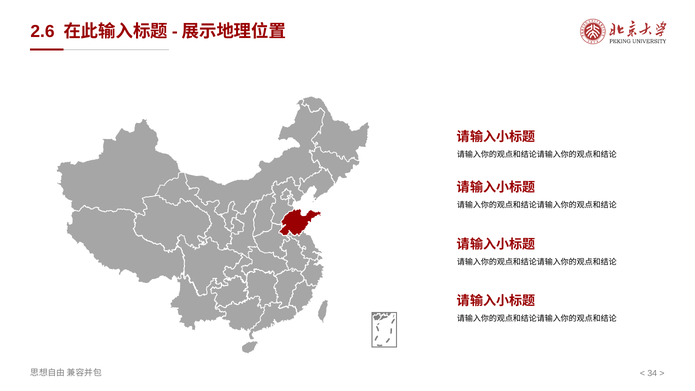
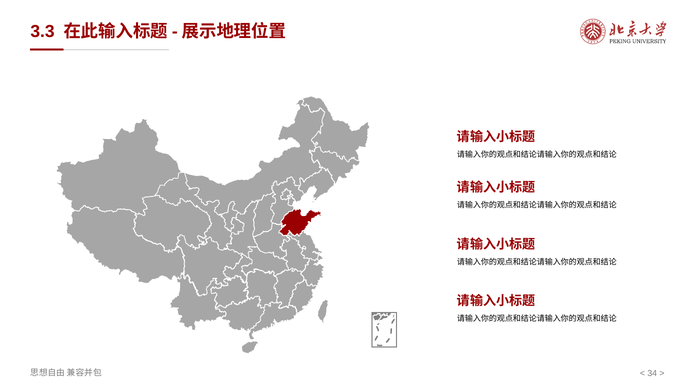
2.6: 2.6 -> 3.3
